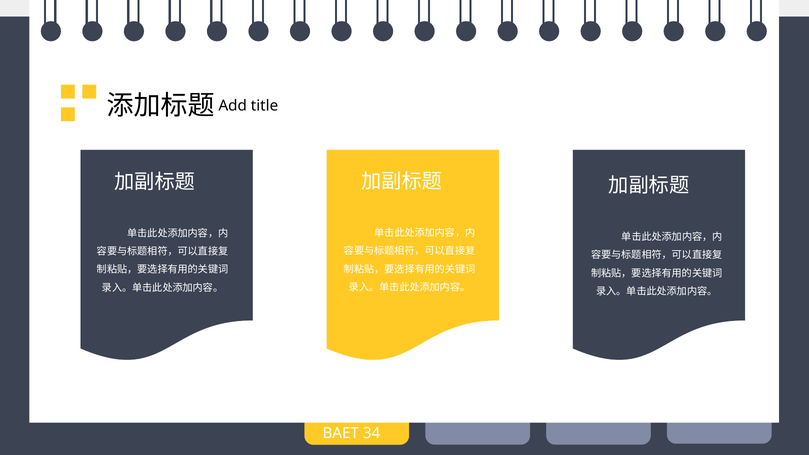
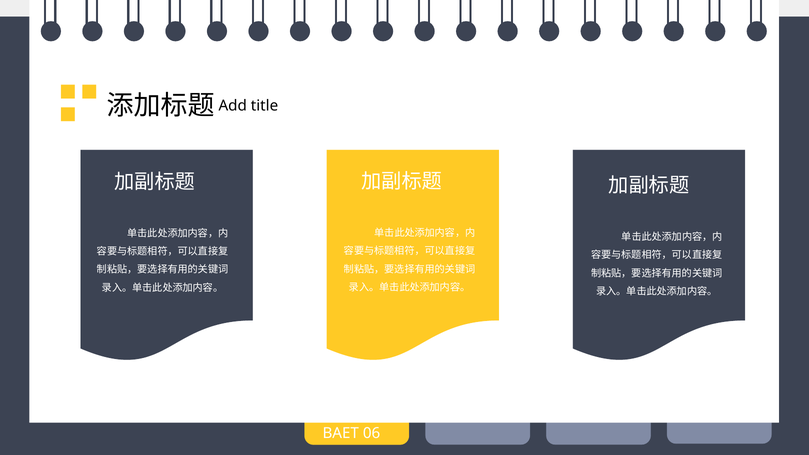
34: 34 -> 06
